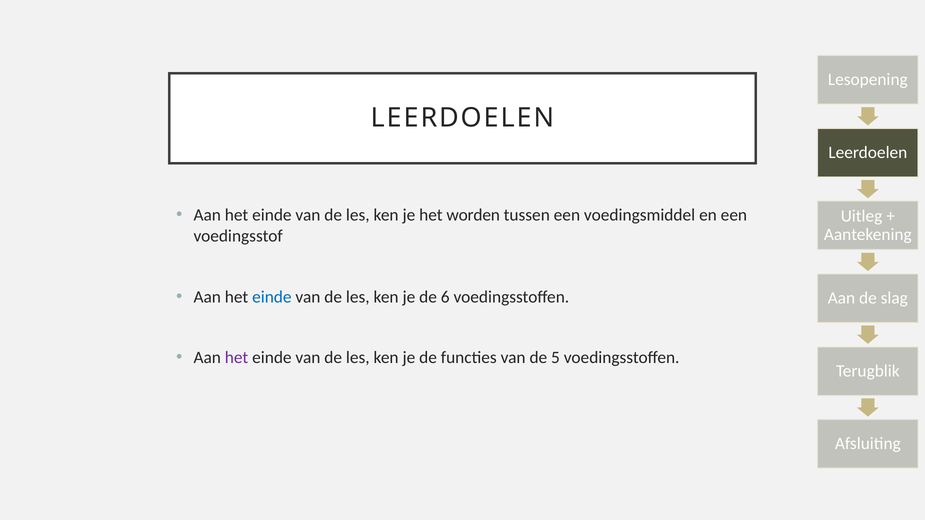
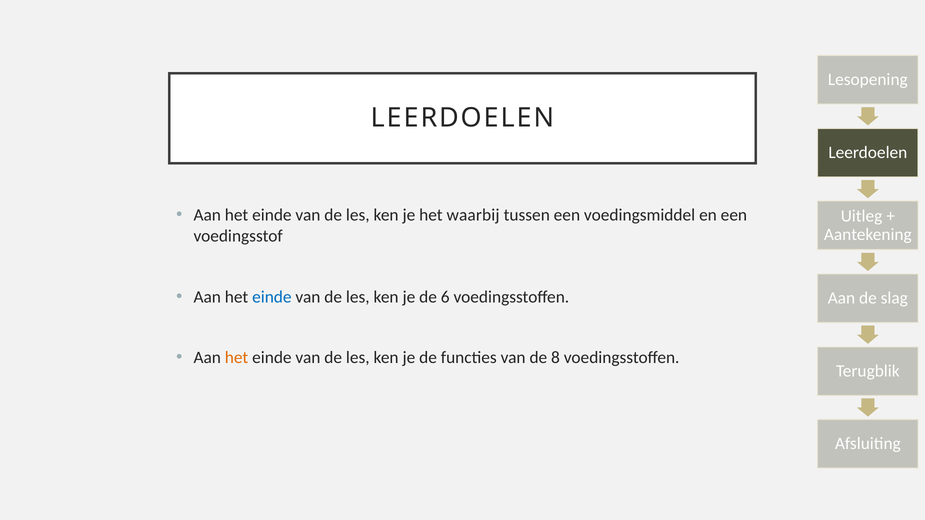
worden: worden -> waarbij
het at (237, 358) colour: purple -> orange
5: 5 -> 8
